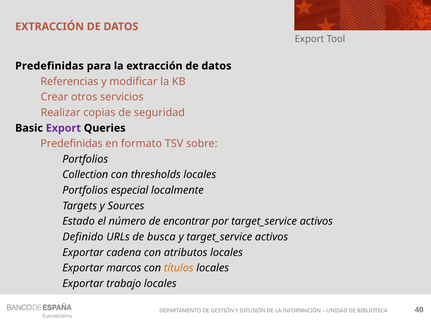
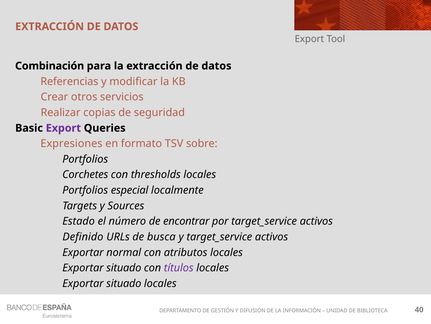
Predefinidas at (50, 66): Predefinidas -> Combinación
Predefinidas at (72, 143): Predefinidas -> Expresiones
Collection: Collection -> Corchetes
cadena: cadena -> normal
marcos at (124, 267): marcos -> situado
títulos colour: orange -> purple
trabajo at (124, 283): trabajo -> situado
